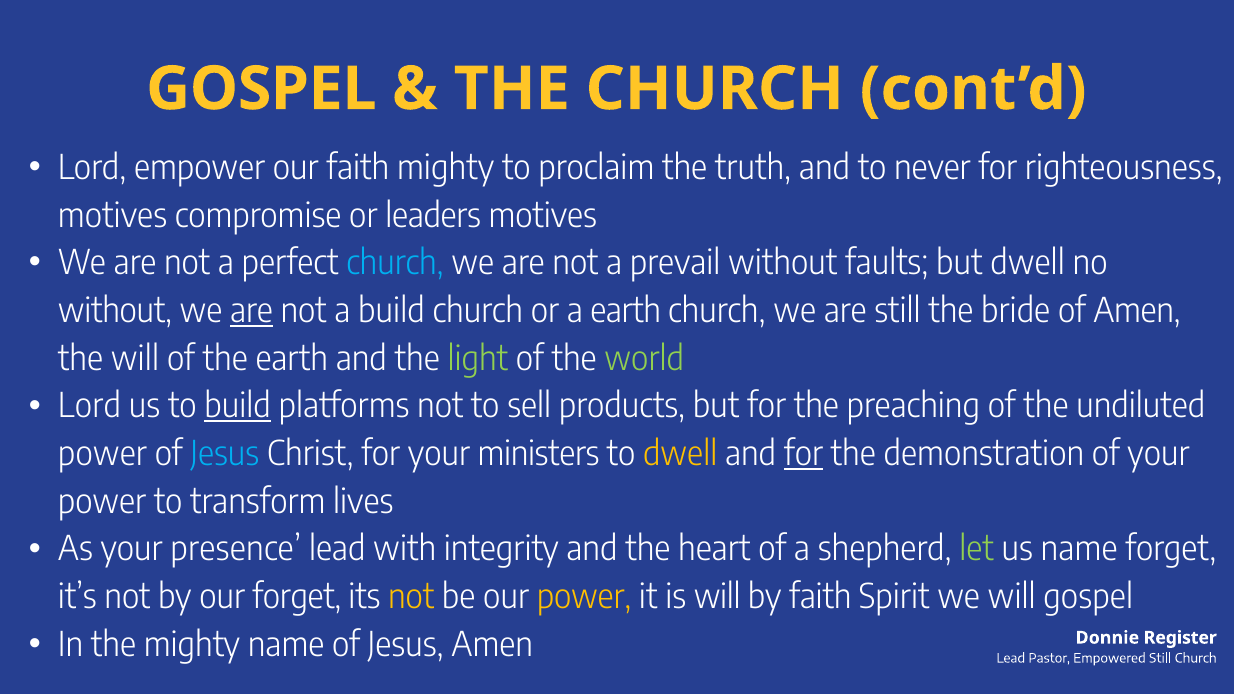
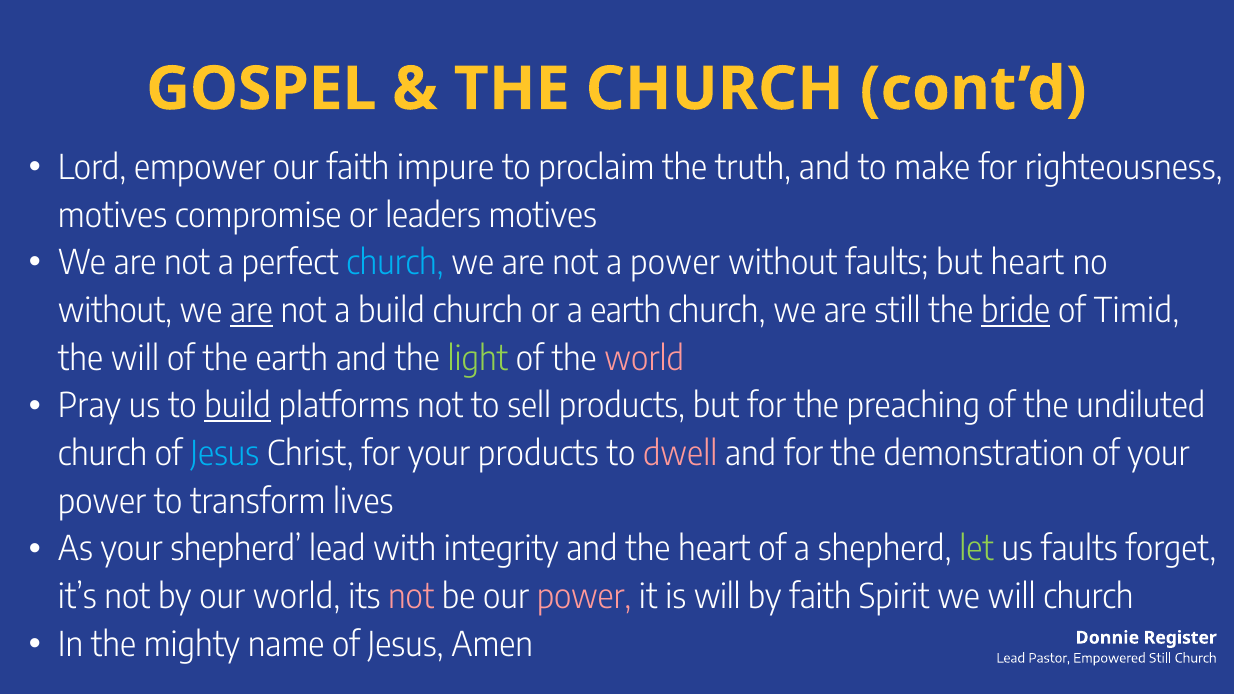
faith mighty: mighty -> impure
never: never -> make
a prevail: prevail -> power
but dwell: dwell -> heart
bride underline: none -> present
of Amen: Amen -> Timid
world at (644, 359) colour: light green -> pink
Lord at (89, 407): Lord -> Pray
power at (102, 454): power -> church
your ministers: ministers -> products
dwell at (680, 454) colour: yellow -> pink
for at (804, 454) underline: present -> none
your presence: presence -> shepherd
us name: name -> faults
our forget: forget -> world
not at (411, 597) colour: yellow -> pink
power at (584, 597) colour: yellow -> pink
will gospel: gospel -> church
